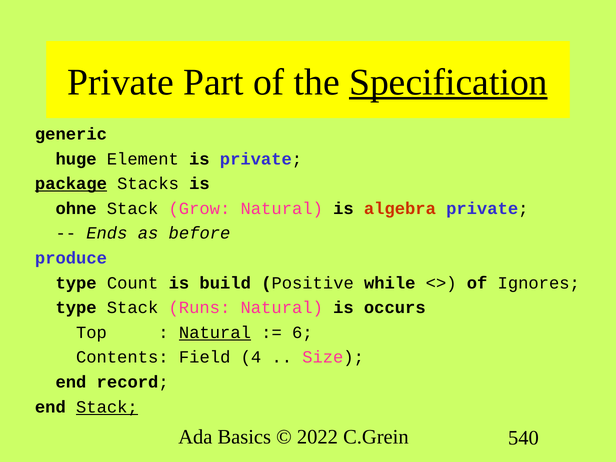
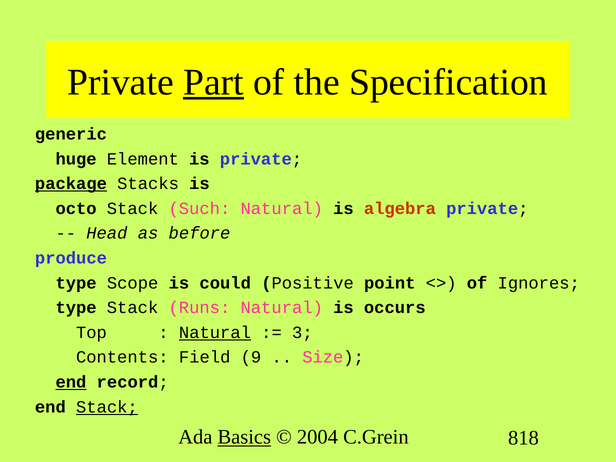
Part underline: none -> present
Specification underline: present -> none
ohne: ohne -> octo
Grow: Grow -> Such
Ends: Ends -> Head
Count: Count -> Scope
build: build -> could
while: while -> point
6: 6 -> 3
4: 4 -> 9
end at (71, 382) underline: none -> present
Basics underline: none -> present
2022: 2022 -> 2004
540: 540 -> 818
